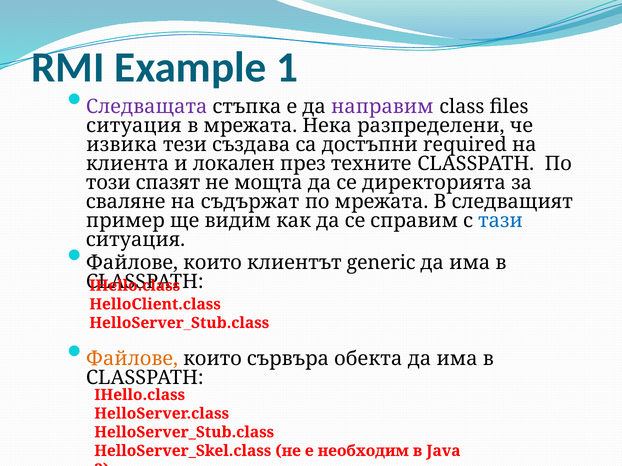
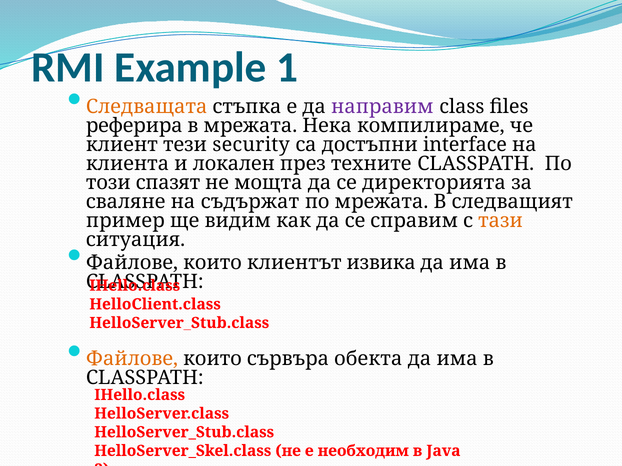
Следващата colour: purple -> orange
ситуация at (134, 126): ситуация -> реферира
разпределени: разпределени -> компилираме
извика: извика -> клиент
създава: създава -> security
required: required -> interface
тази colour: blue -> orange
generic: generic -> извика
